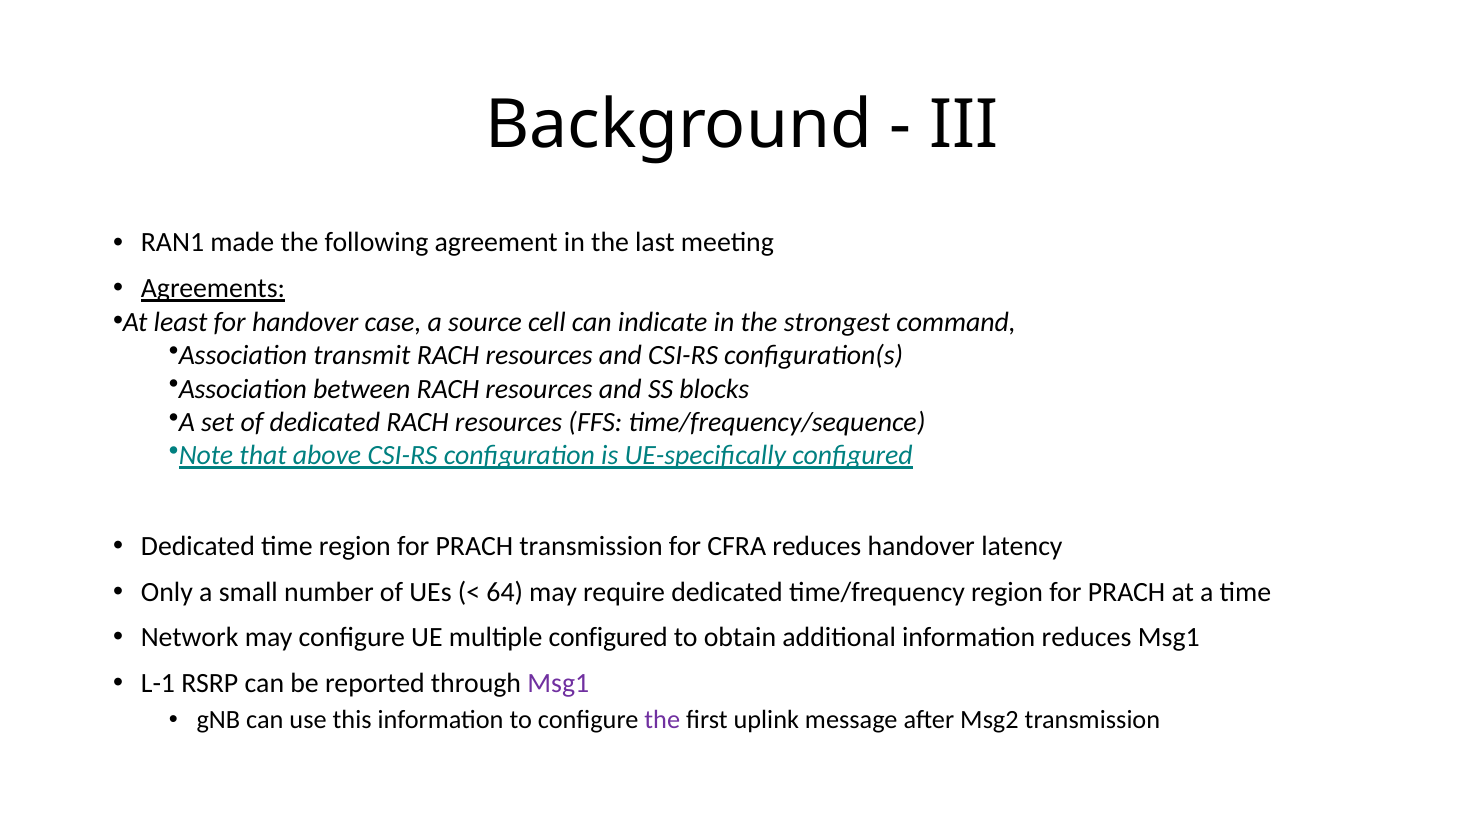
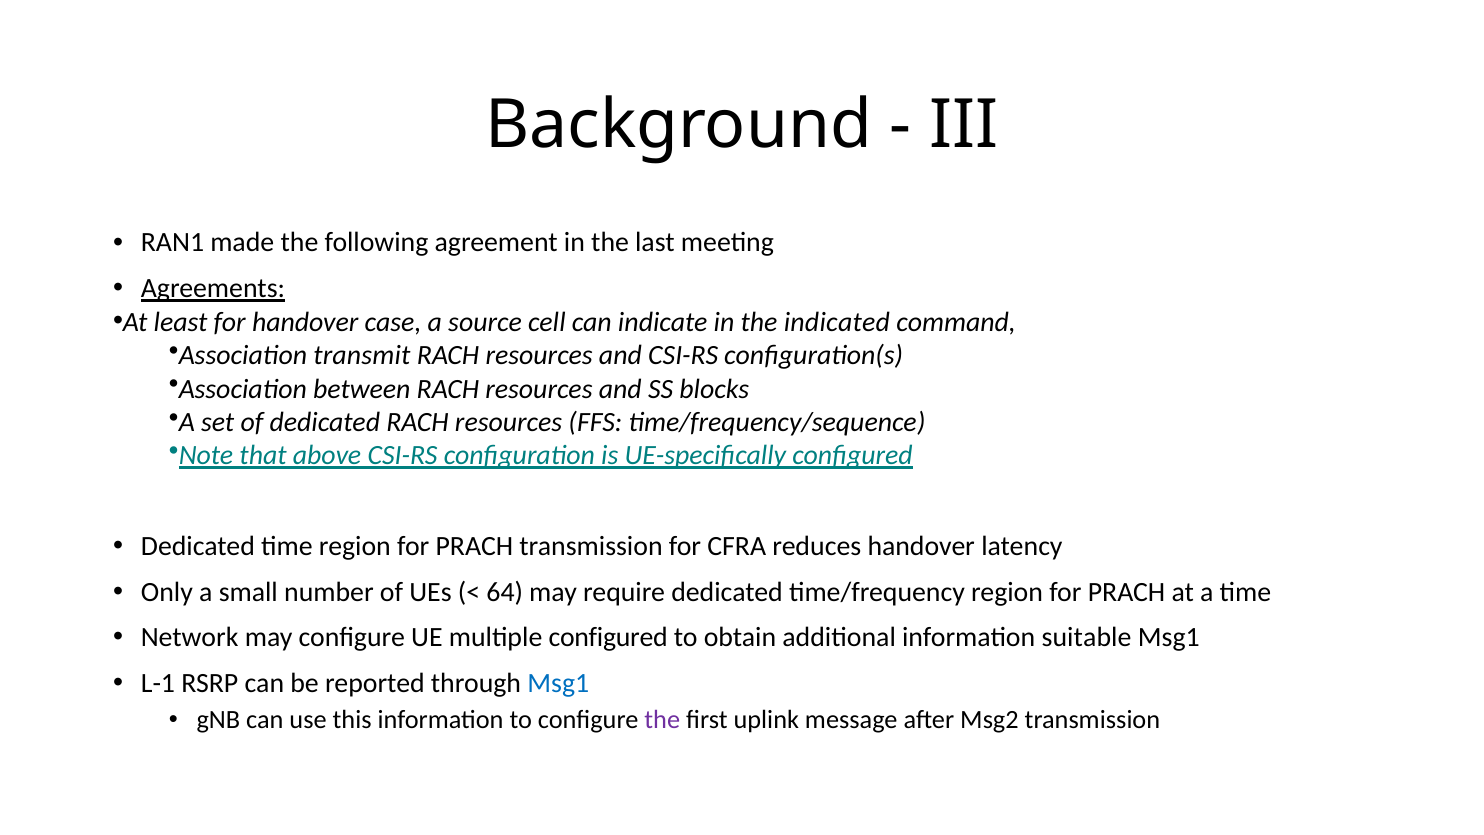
strongest: strongest -> indicated
information reduces: reduces -> suitable
Msg1 at (558, 683) colour: purple -> blue
